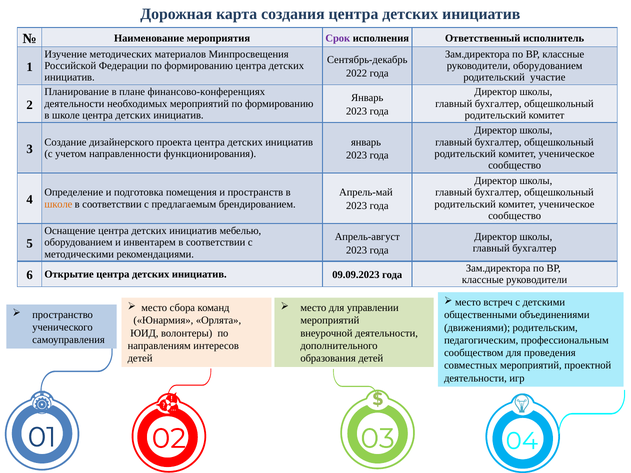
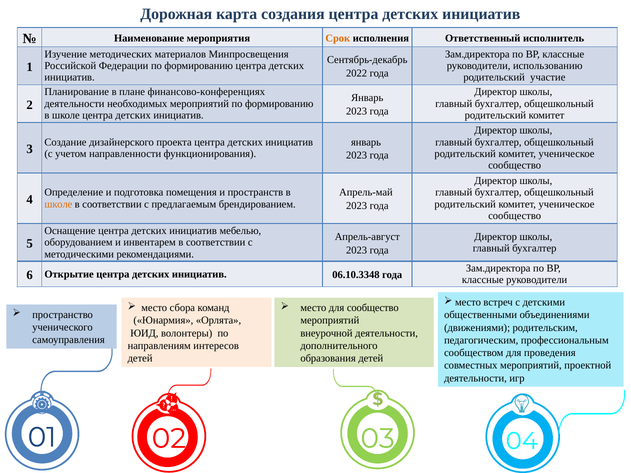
Срок colour: purple -> orange
руководители оборудованием: оборудованием -> использованию
09.09.2023: 09.09.2023 -> 06.10.3348
для управлении: управлении -> сообщество
